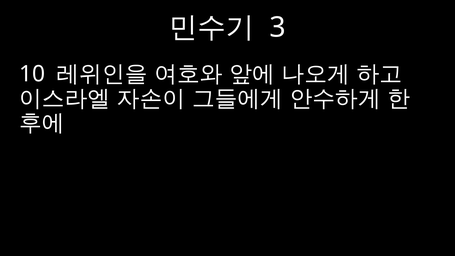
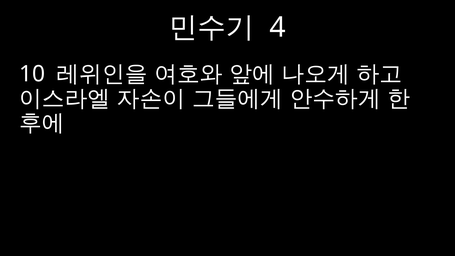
3: 3 -> 4
